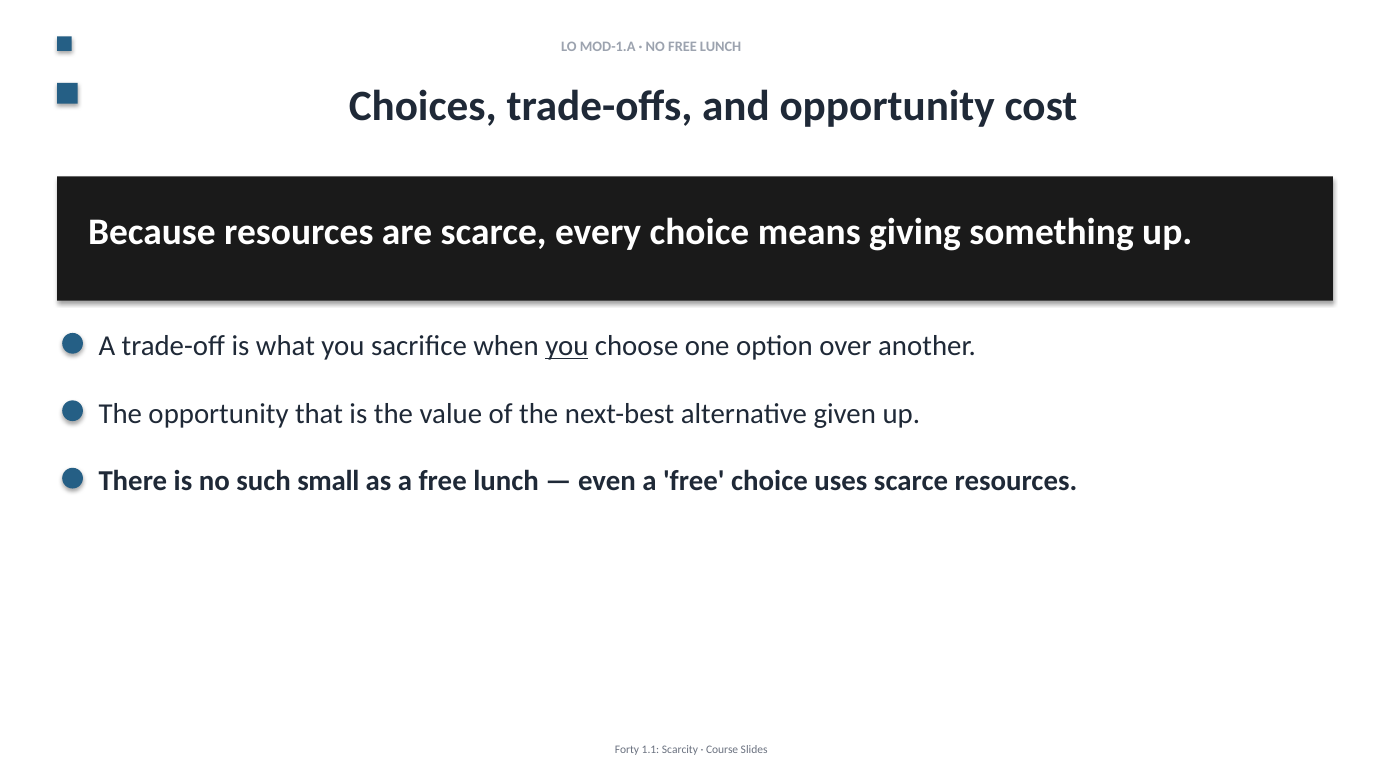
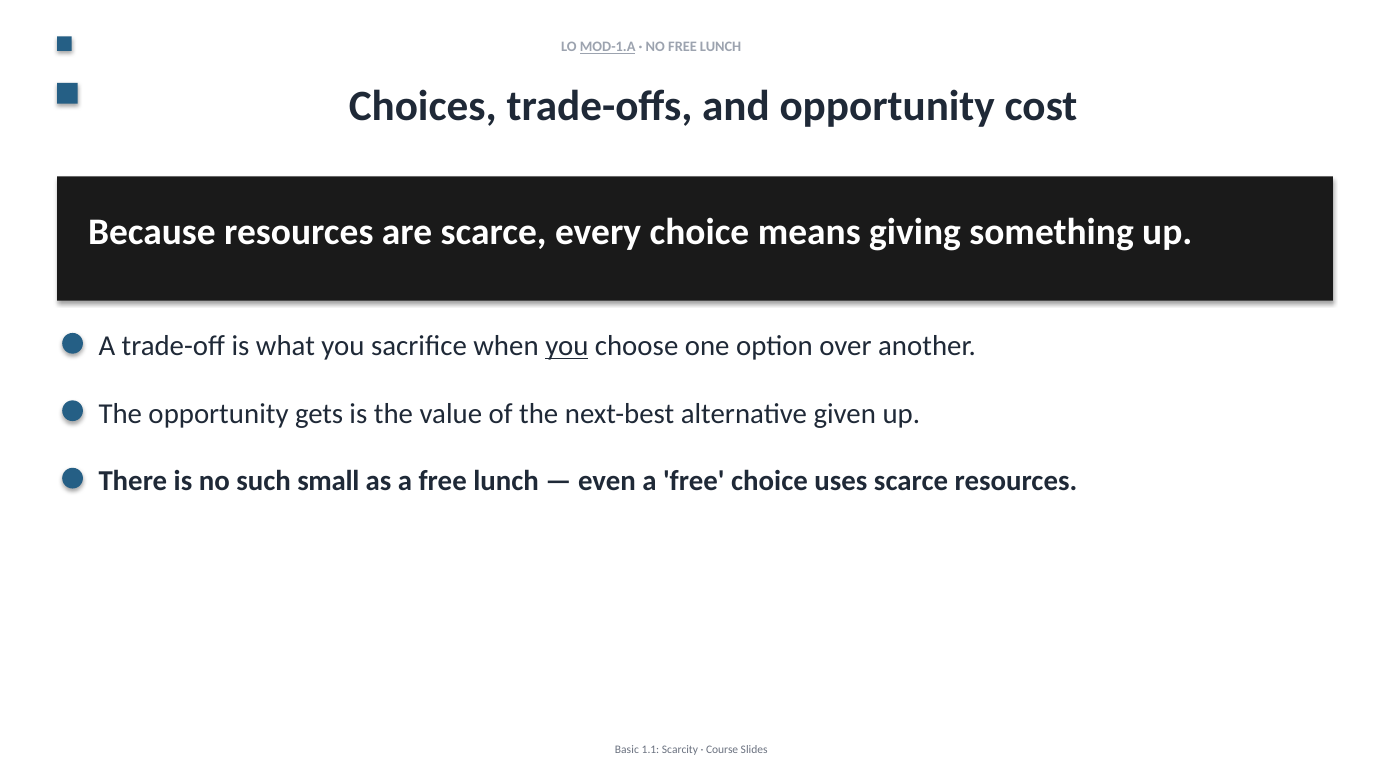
MOD-1.A underline: none -> present
that: that -> gets
Forty: Forty -> Basic
